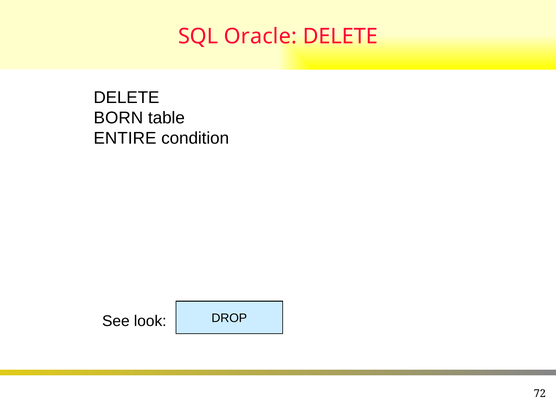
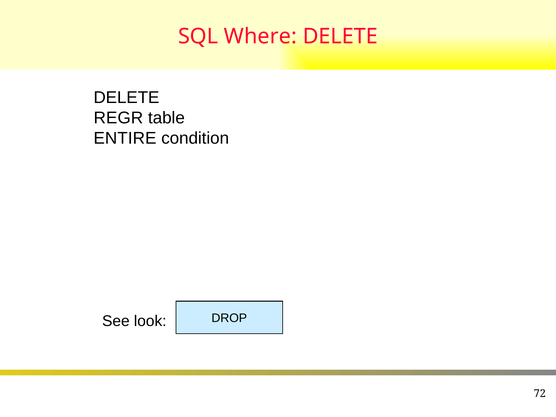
Oracle: Oracle -> Where
BORN: BORN -> REGR
